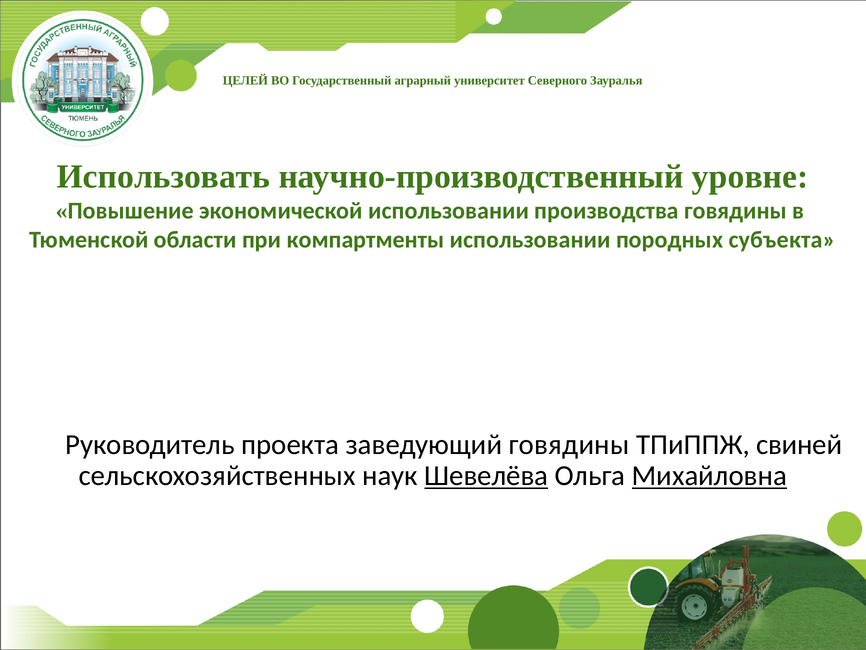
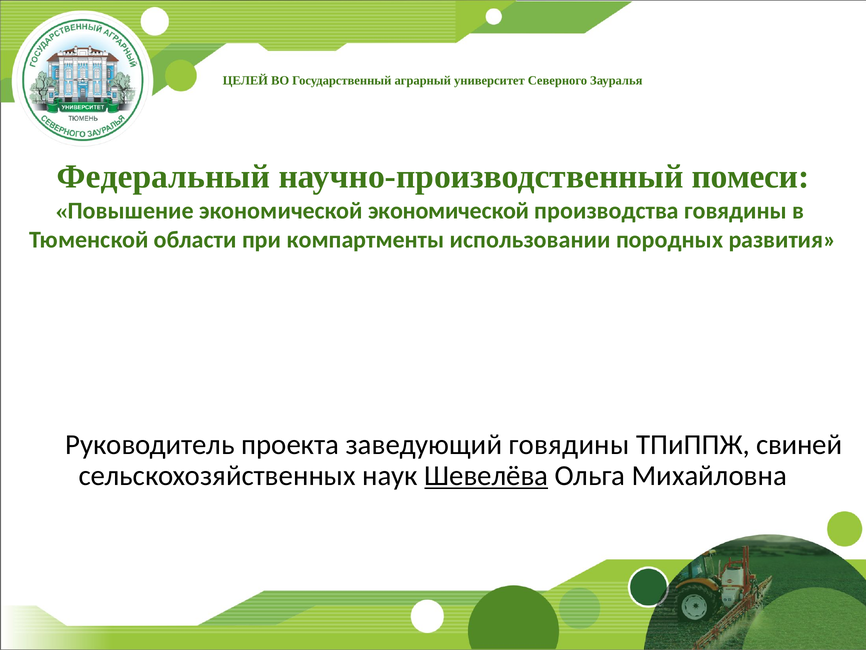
Использовать: Использовать -> Федеральный
уровне: уровне -> помеси
экономической использовании: использовании -> экономической
субъекта: субъекта -> развития
Михайловна underline: present -> none
